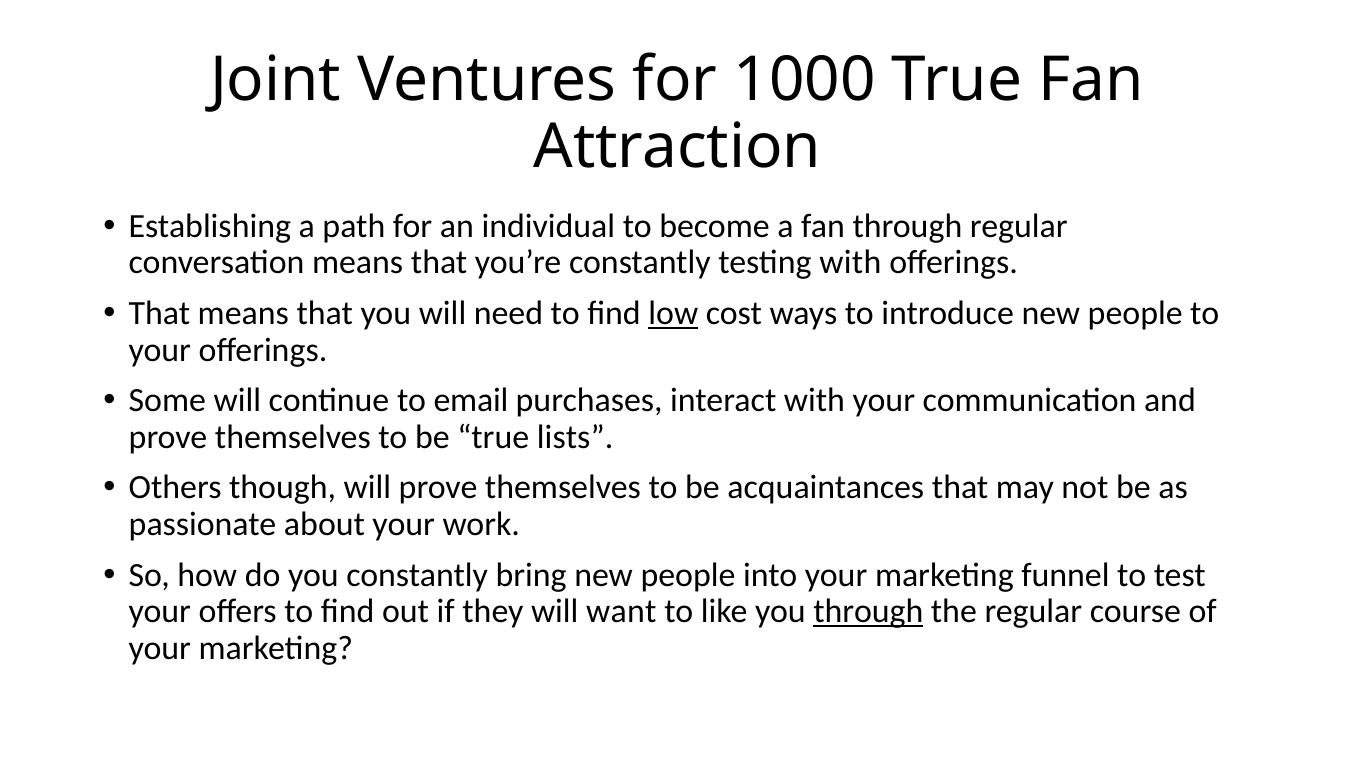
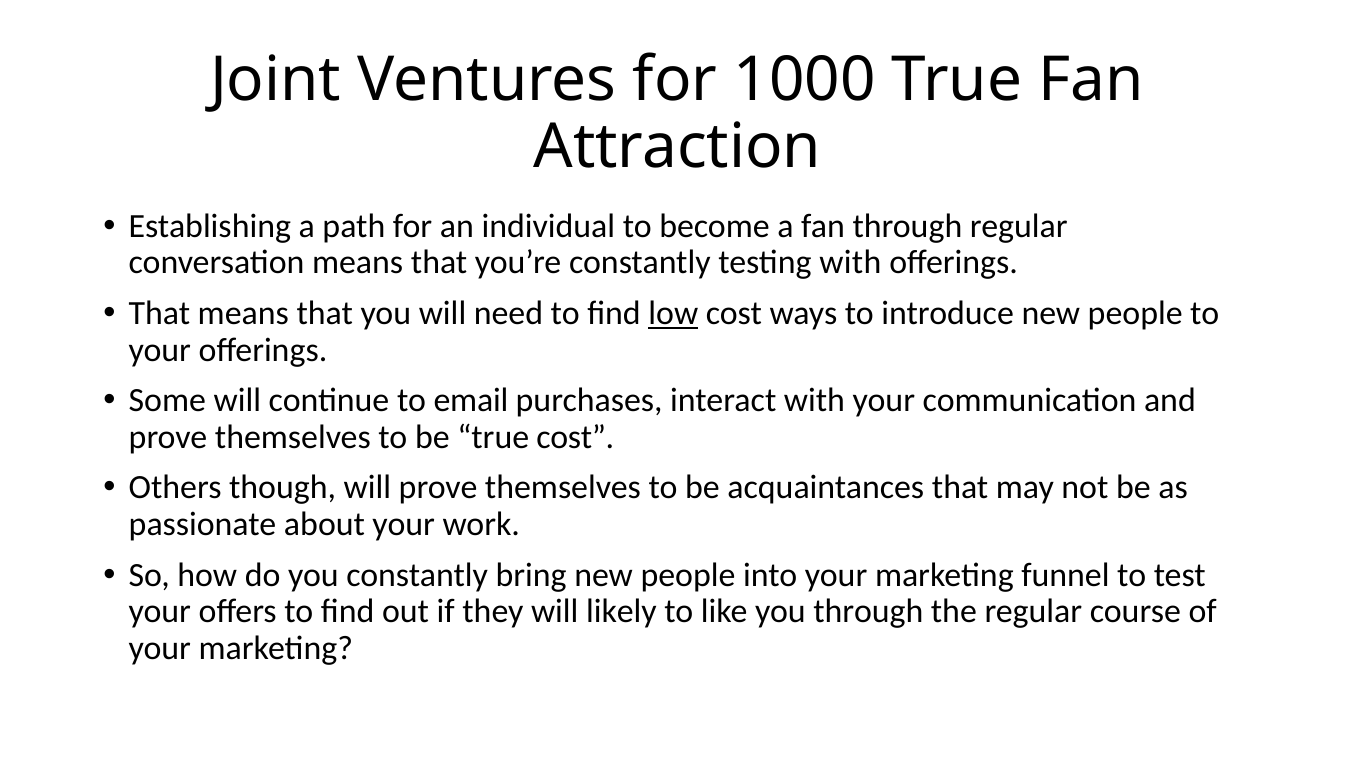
true lists: lists -> cost
want: want -> likely
through at (868, 612) underline: present -> none
